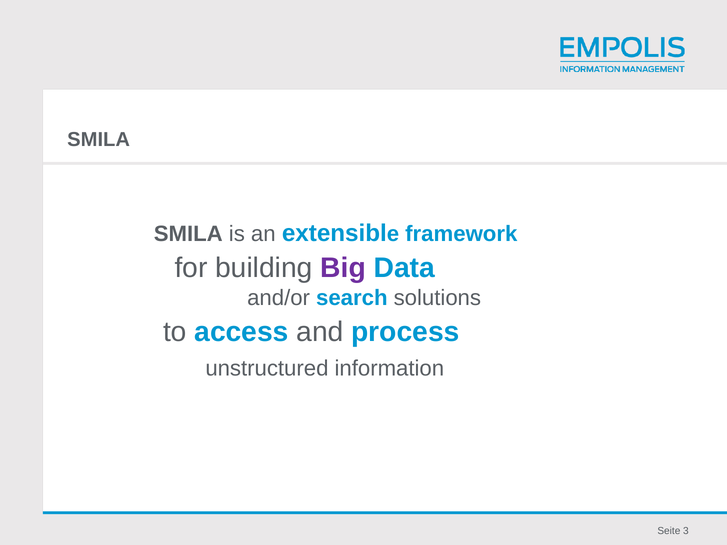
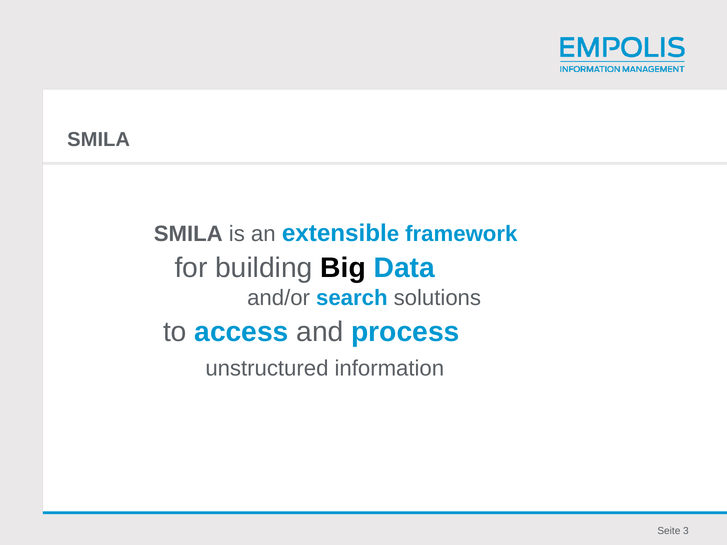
Big colour: purple -> black
